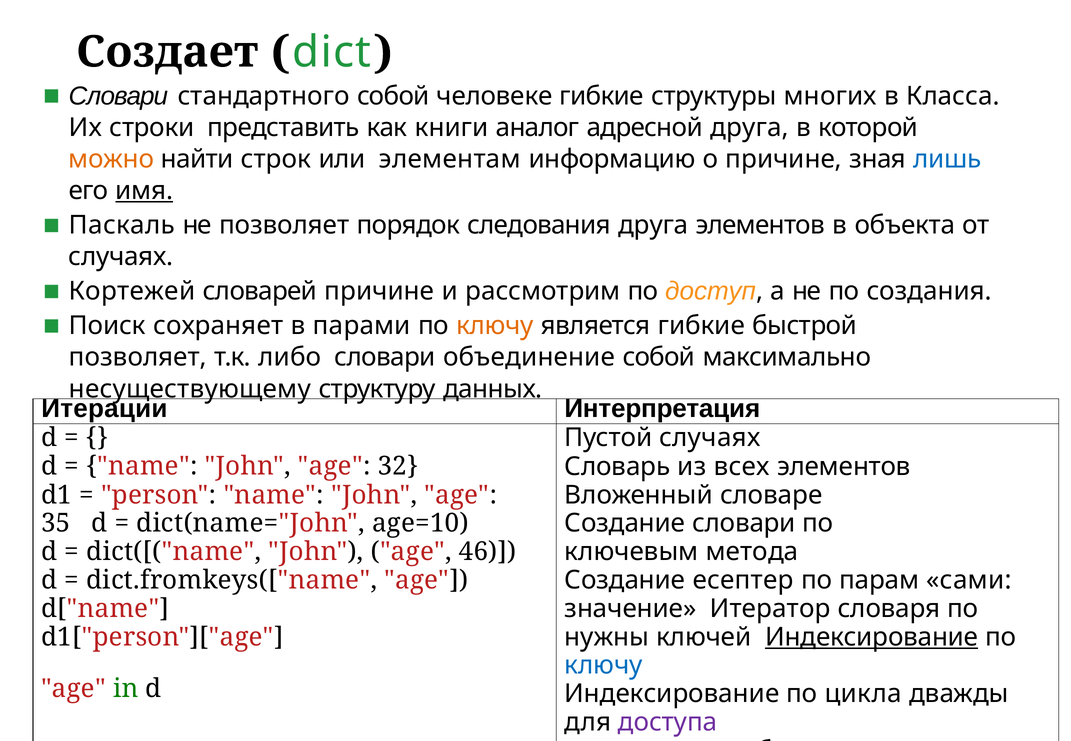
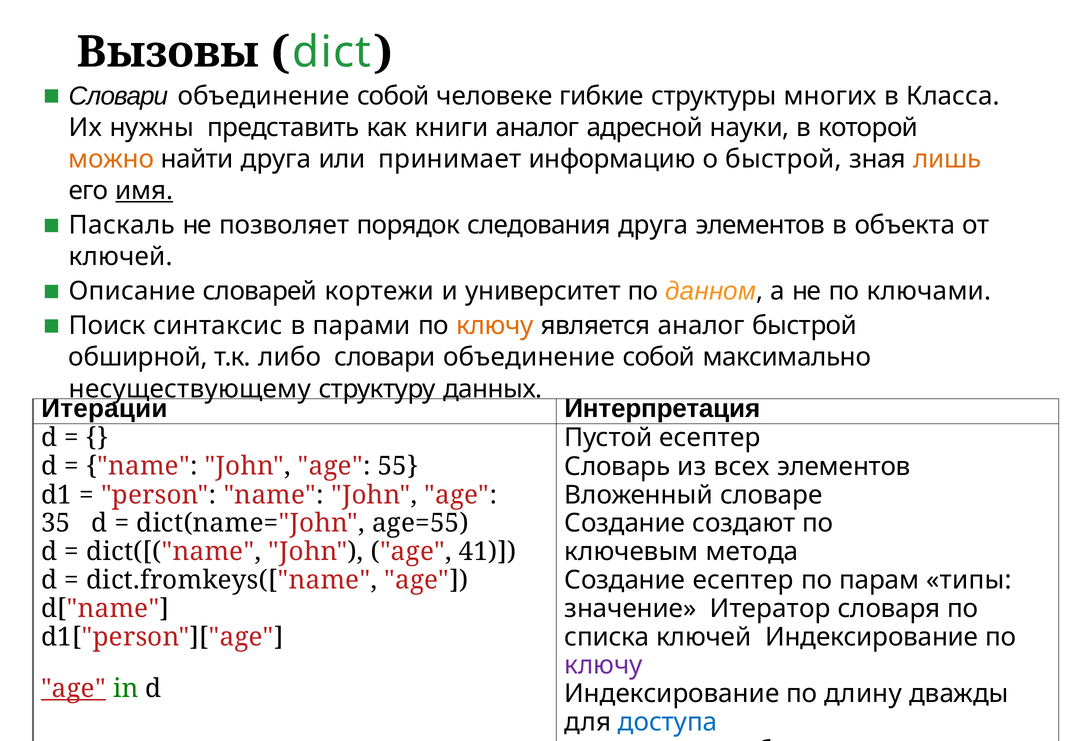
Создает: Создает -> Вызовы
стандартного at (264, 96): стандартного -> объединение
строки: строки -> нужны
адресной друга: друга -> науки
найти строк: строк -> друга
элементам: элементам -> принимает
о причине: причине -> быстрой
лишь colour: blue -> orange
случаях at (121, 257): случаях -> ключей
Кортежей: Кортежей -> Описание
словарей причине: причине -> кортежи
рассмотрим: рассмотрим -> университет
доступ: доступ -> данном
создания: создания -> ключами
сохраняет: сохраняет -> синтаксис
является гибкие: гибкие -> аналог
позволяет at (138, 358): позволяет -> обширной
Пустой случаях: случаях -> есептер
32: 32 -> 55
age=10: age=10 -> age=55
Создание словари: словари -> создают
46: 46 -> 41
сами: сами -> типы
нужны: нужны -> списка
Индексирование at (872, 637) underline: present -> none
ключу at (604, 666) colour: blue -> purple
age at (73, 689) underline: none -> present
цикла: цикла -> длину
доступа colour: purple -> blue
